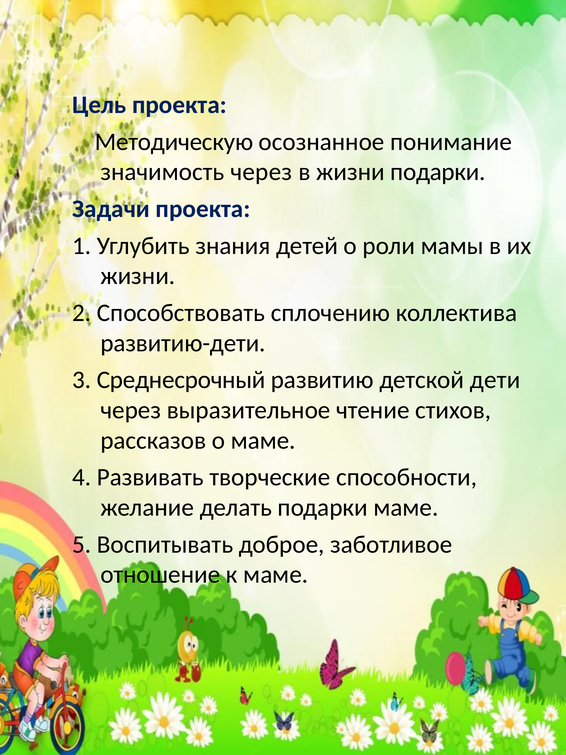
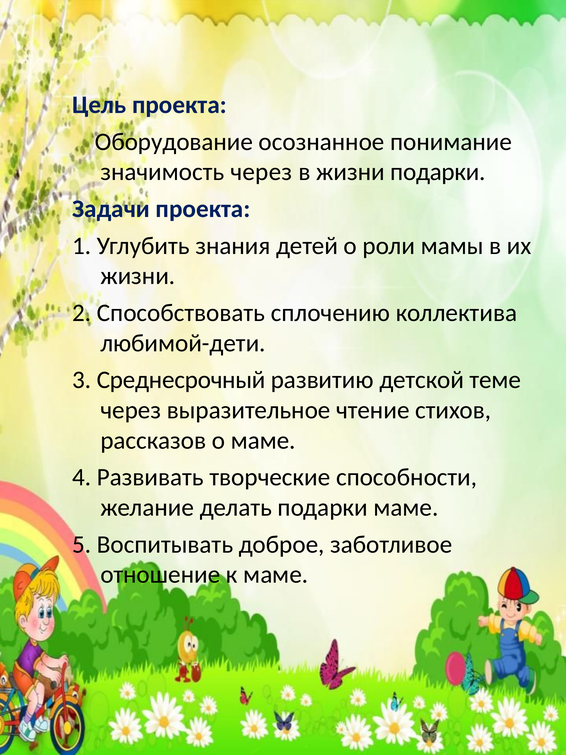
Методическую: Методическую -> Оборудование
развитию-дети: развитию-дети -> любимой-дети
дети: дети -> теме
